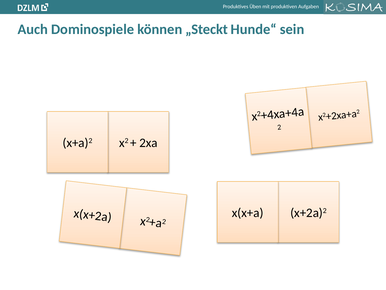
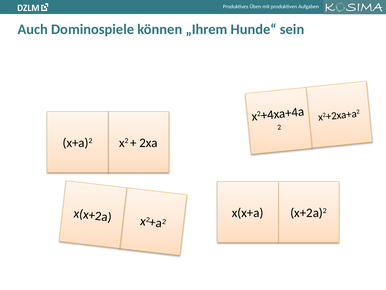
„Steckt: „Steckt -> „Ihrem
